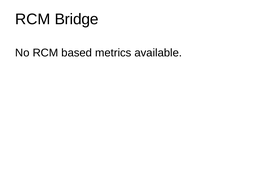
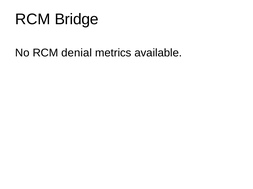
based: based -> denial
